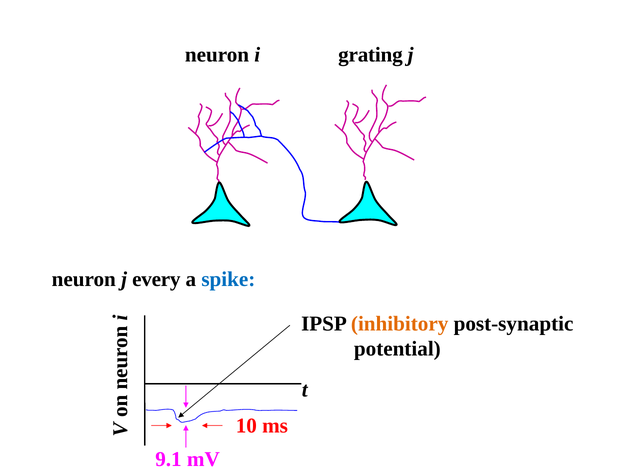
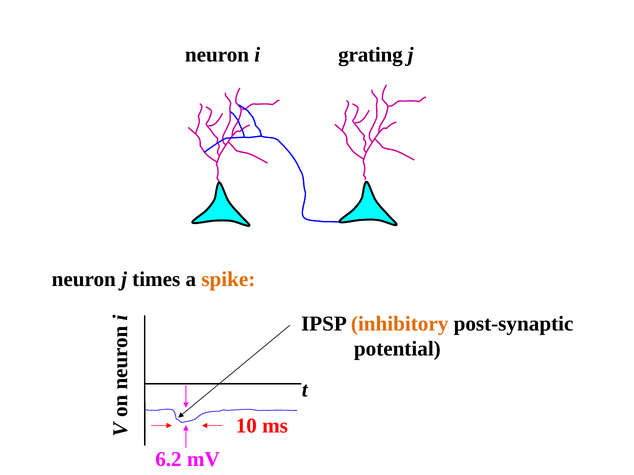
every: every -> times
spike colour: blue -> orange
9.1: 9.1 -> 6.2
